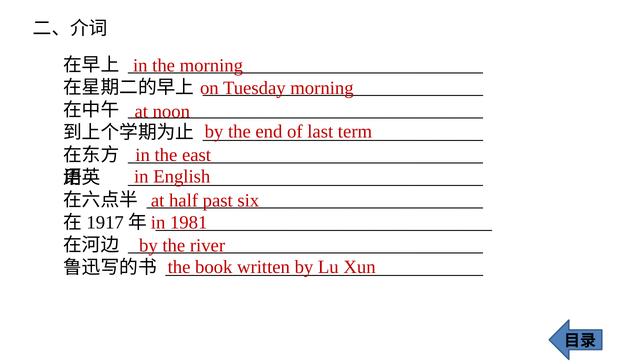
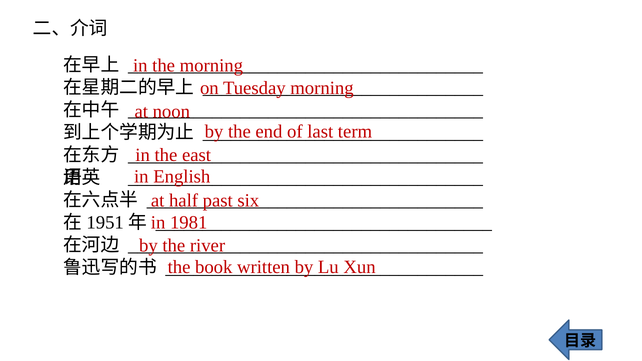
1917: 1917 -> 1951
